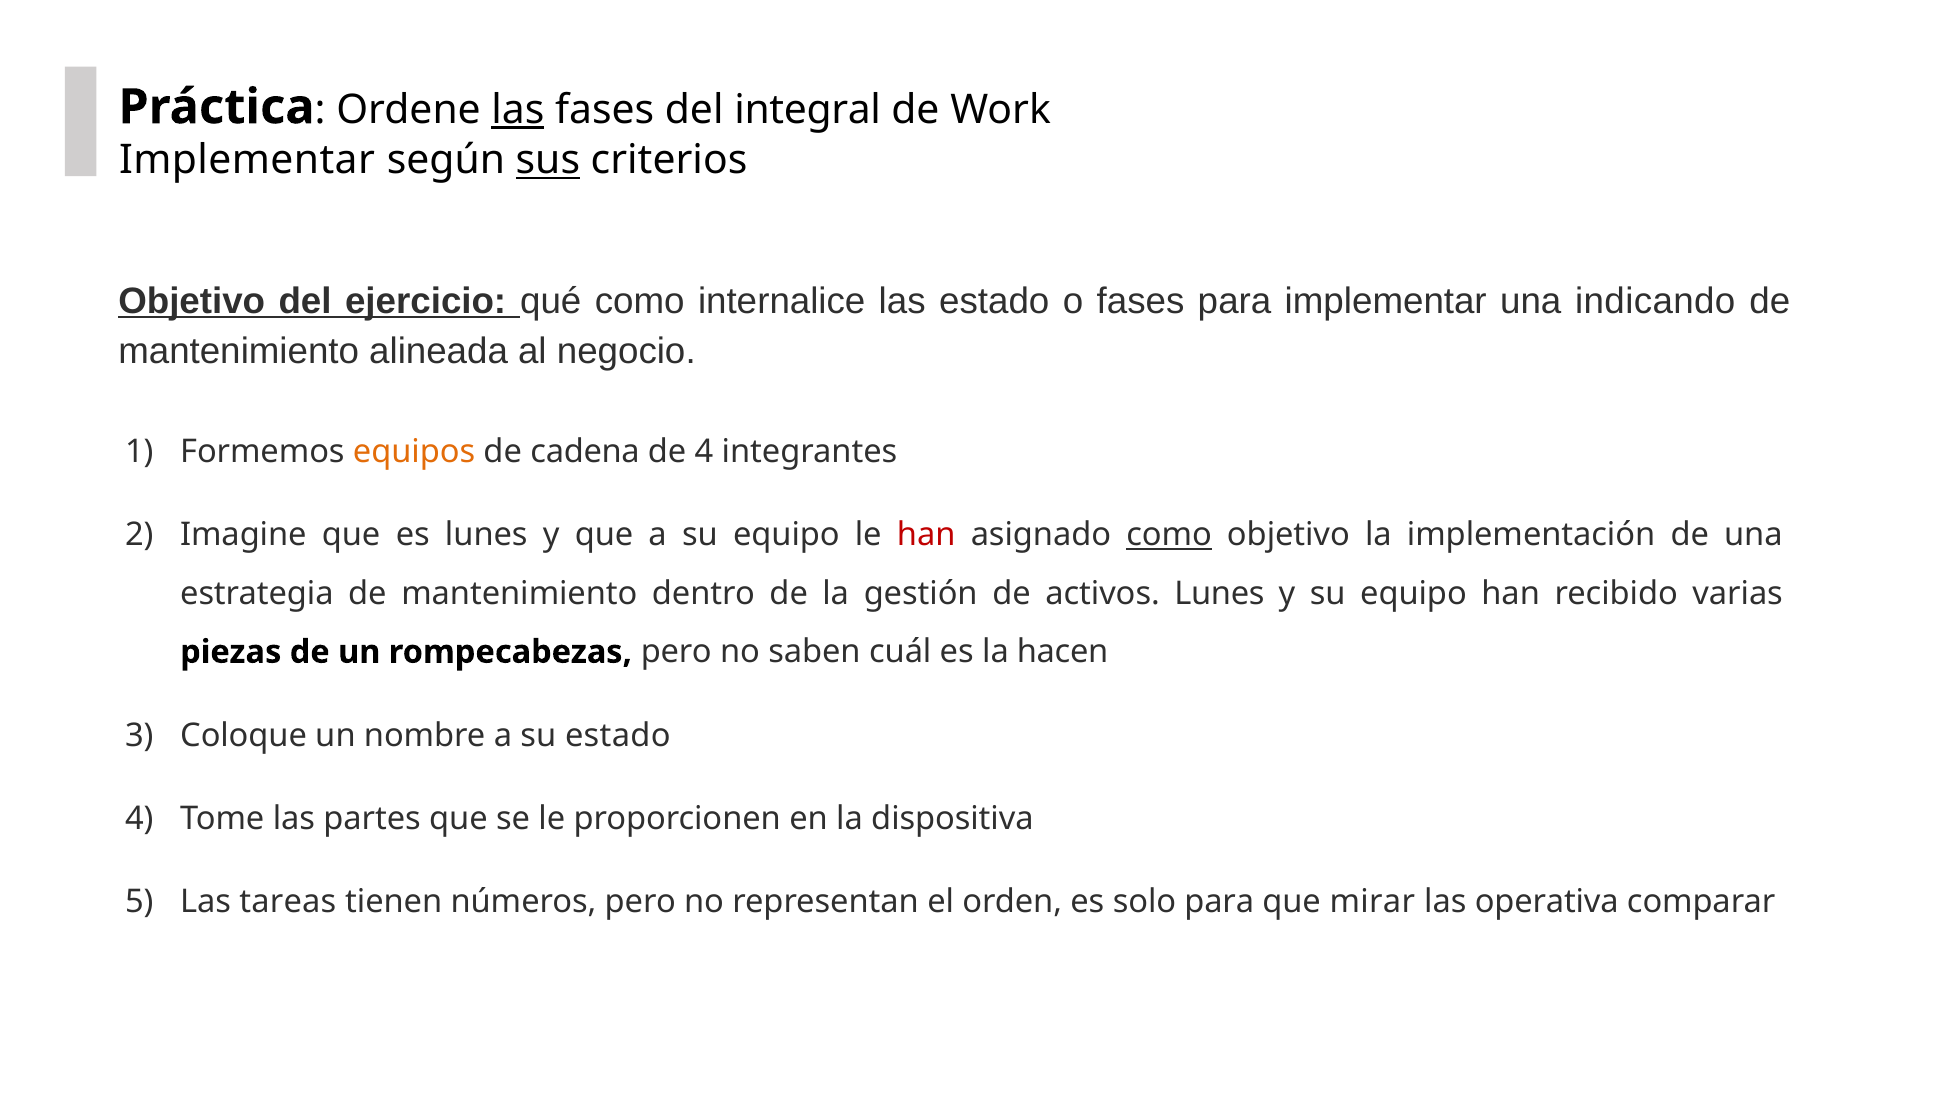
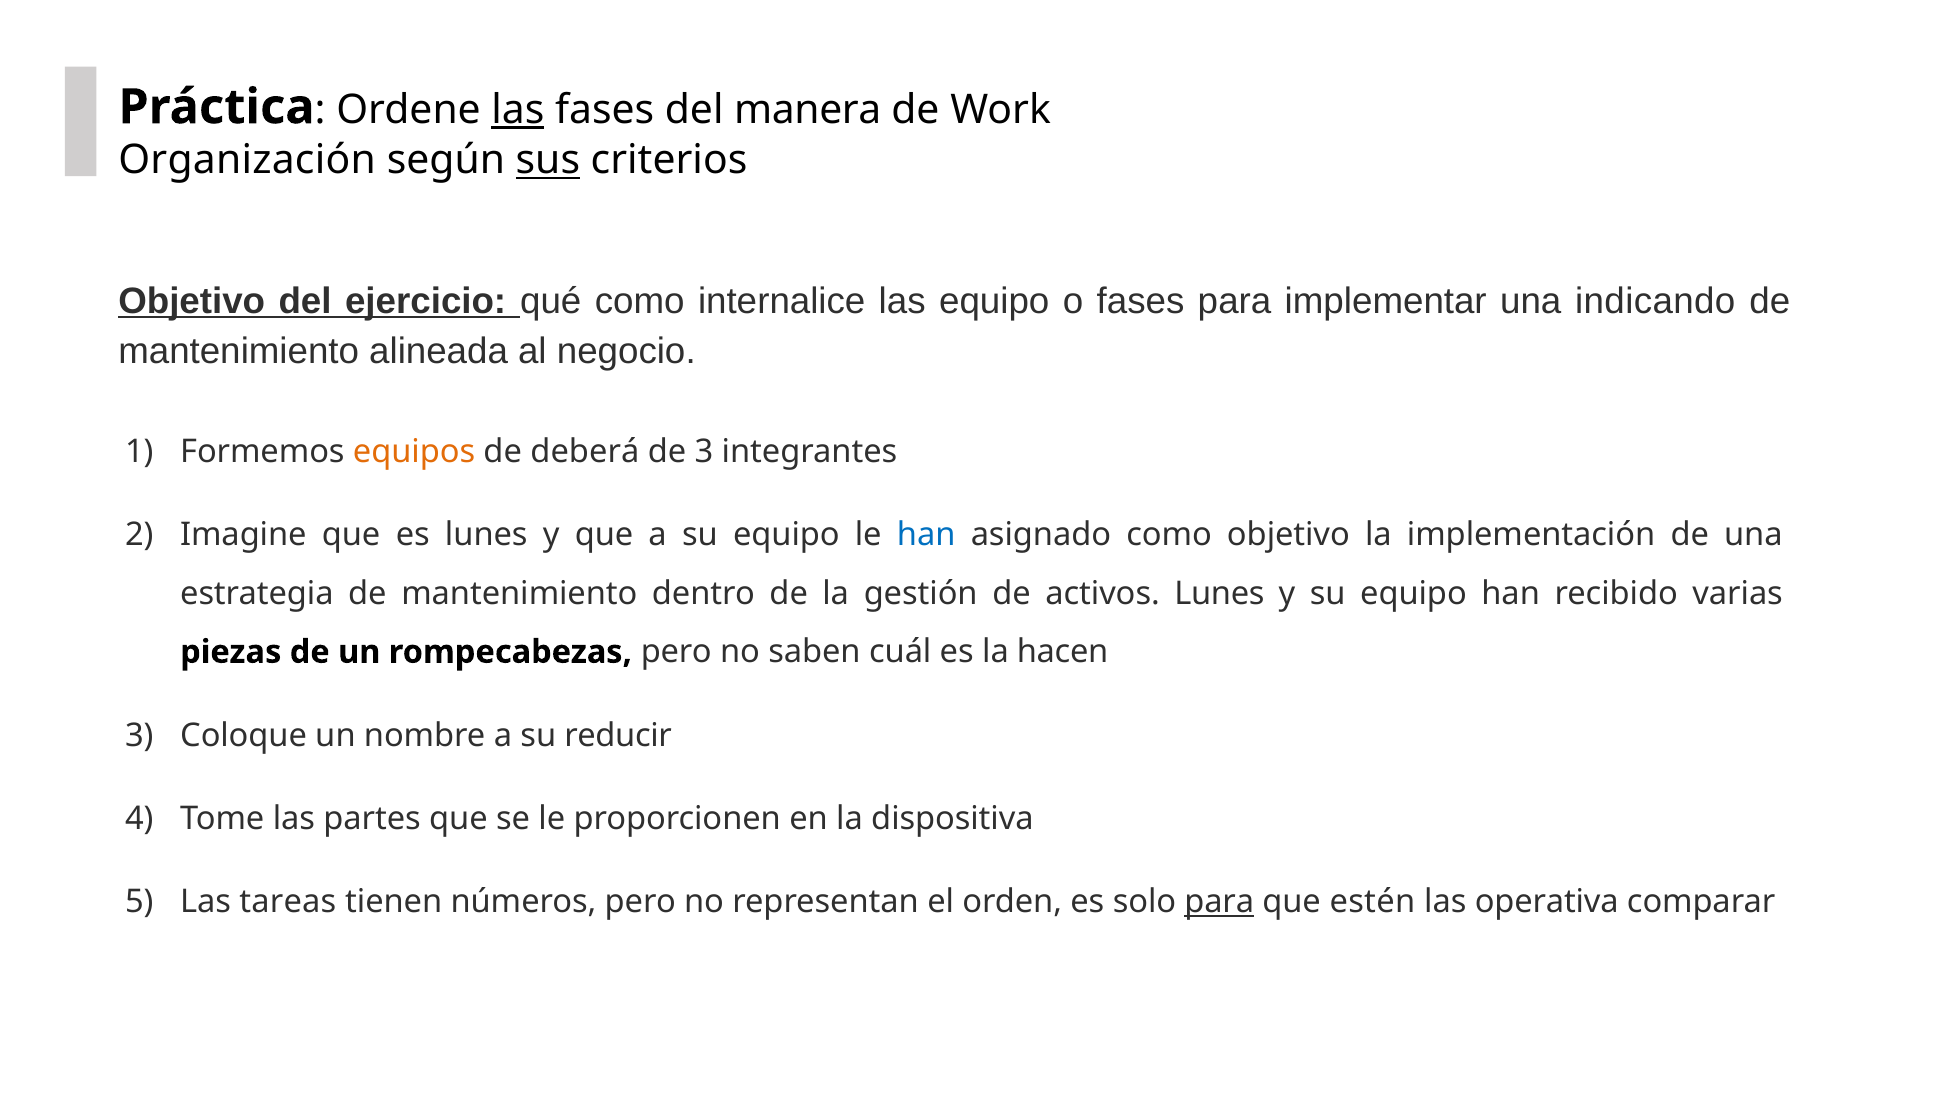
integral: integral -> manera
Implementar at (247, 160): Implementar -> Organización
las estado: estado -> equipo
cadena: cadena -> deberá
de 4: 4 -> 3
han at (926, 535) colour: red -> blue
como at (1169, 535) underline: present -> none
su estado: estado -> reducir
para at (1219, 902) underline: none -> present
mirar: mirar -> estén
